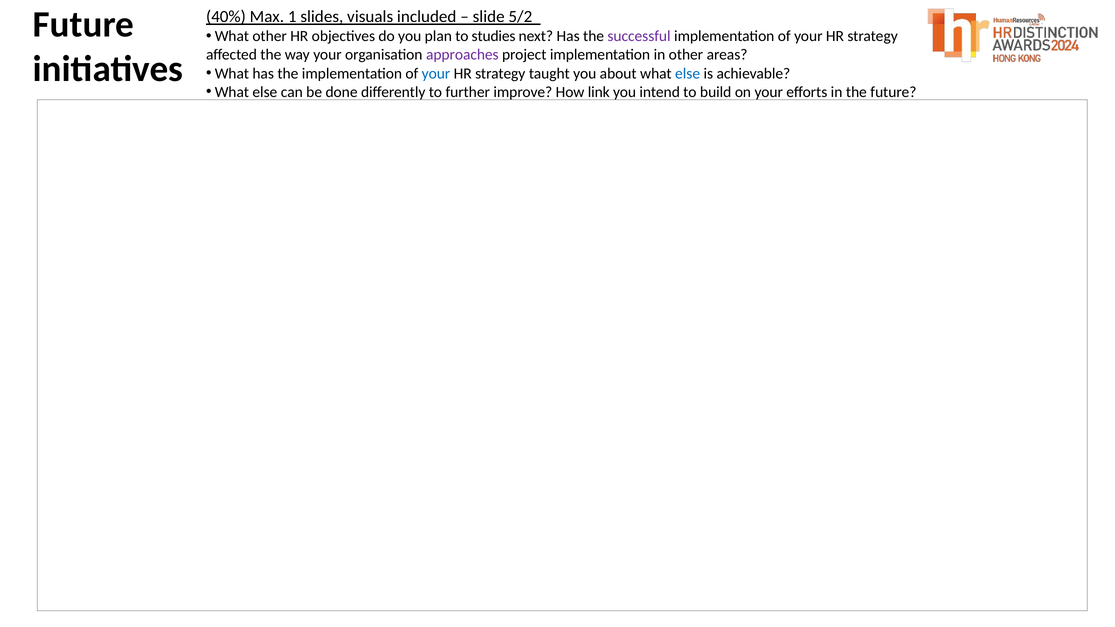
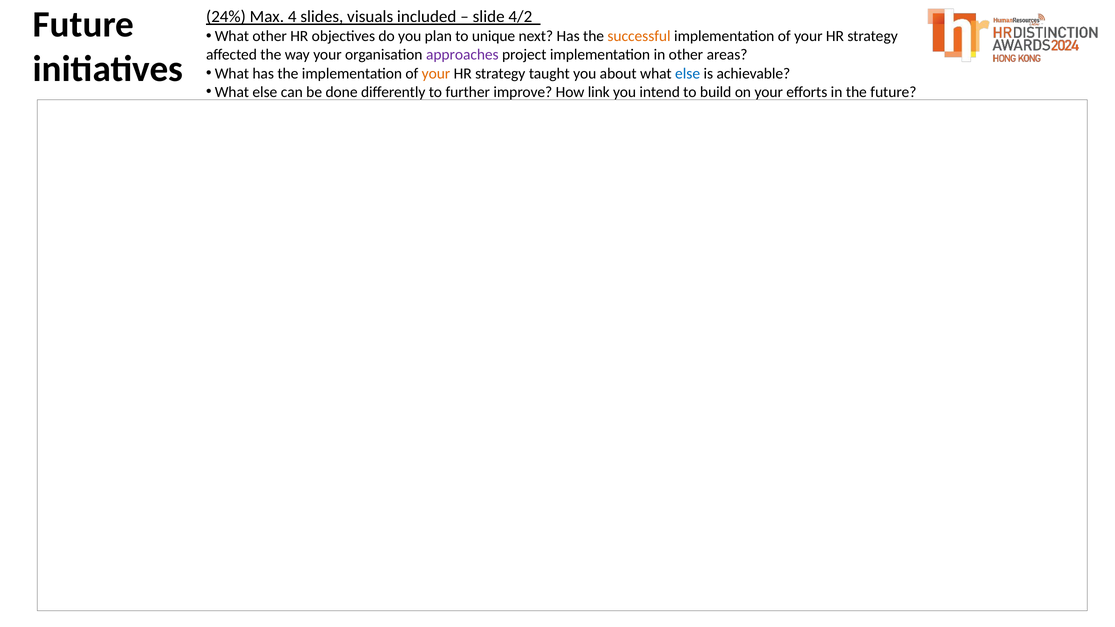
40%: 40% -> 24%
1: 1 -> 4
5/2: 5/2 -> 4/2
studies: studies -> unique
successful colour: purple -> orange
your at (436, 74) colour: blue -> orange
